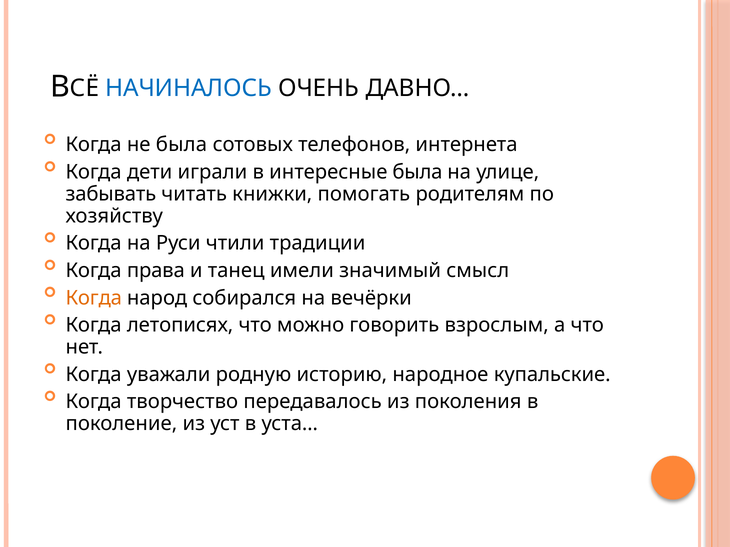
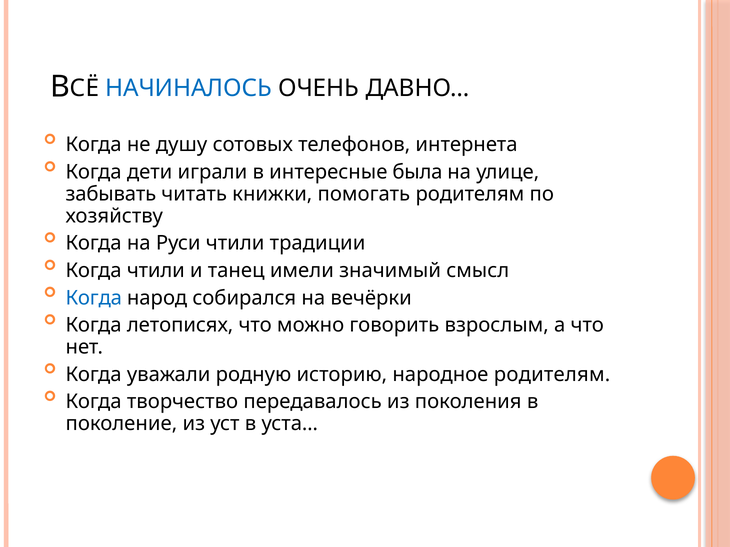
не была: была -> душу
Когда права: права -> чтили
Когда at (94, 298) colour: orange -> blue
народное купальские: купальские -> родителям
